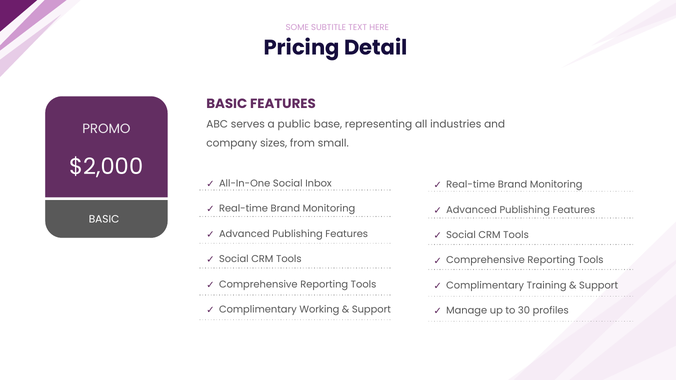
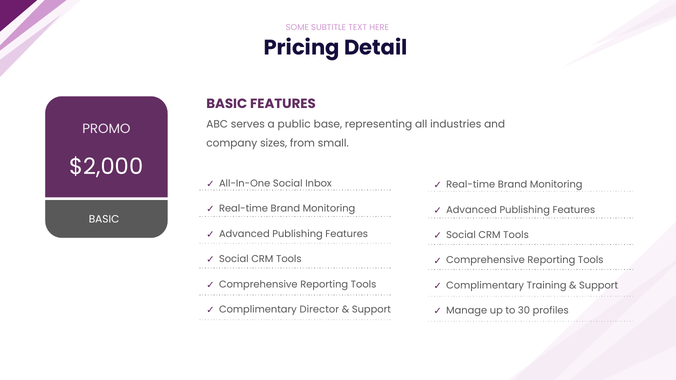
Working: Working -> Director
